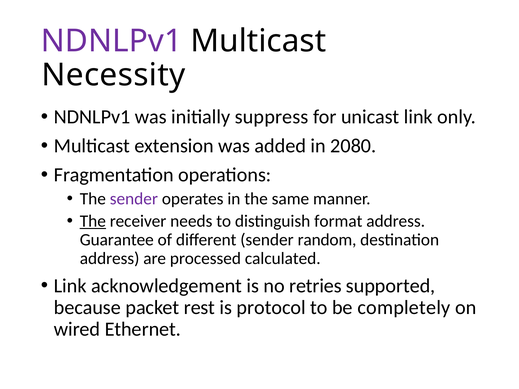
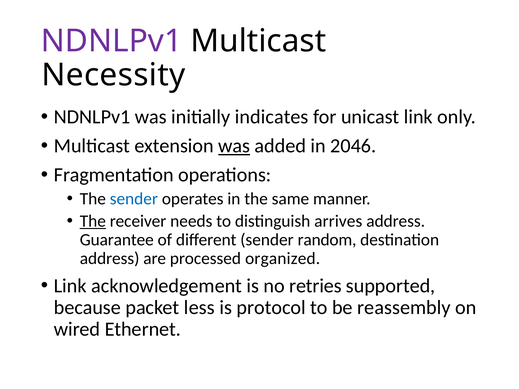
suppress: suppress -> indicates
was at (234, 146) underline: none -> present
2080: 2080 -> 2046
sender at (134, 199) colour: purple -> blue
format: format -> arrives
calculated: calculated -> organized
rest: rest -> less
completely: completely -> reassembly
